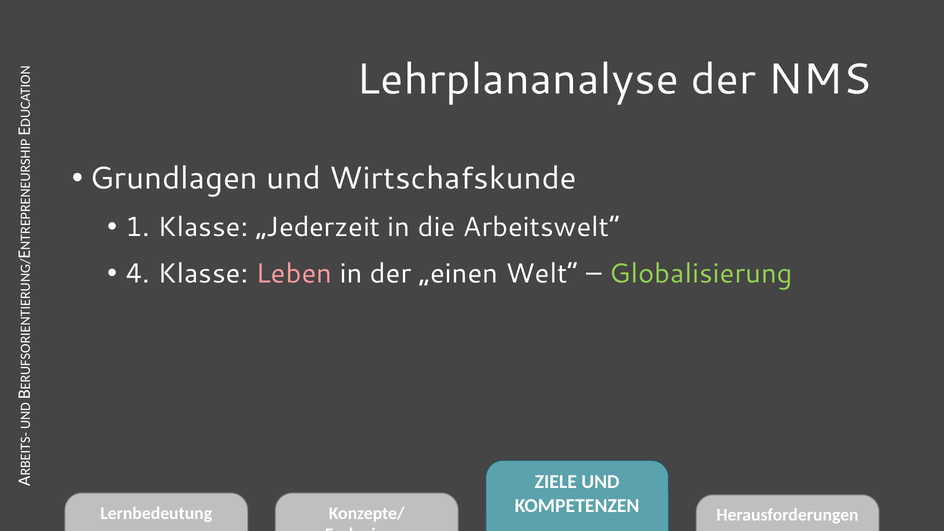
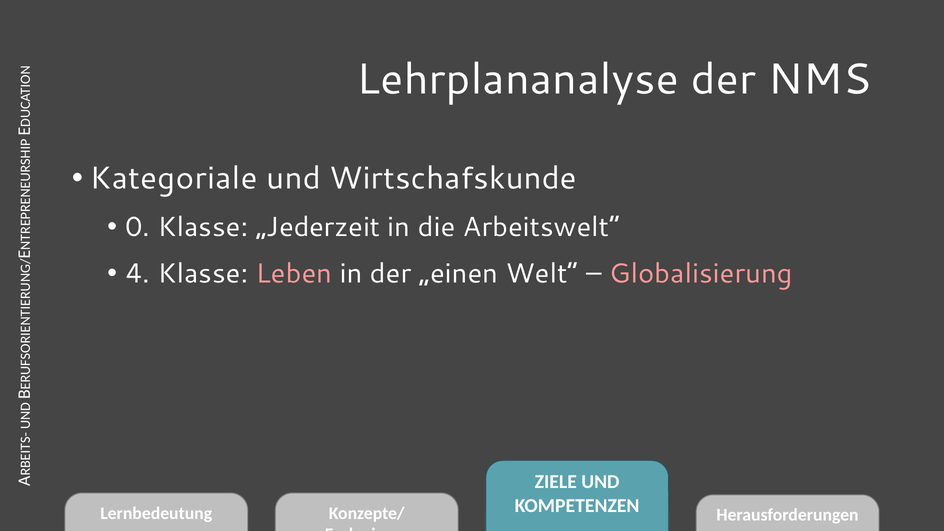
Grundlagen: Grundlagen -> Kategoriale
1: 1 -> 0
Globalisierung colour: light green -> pink
